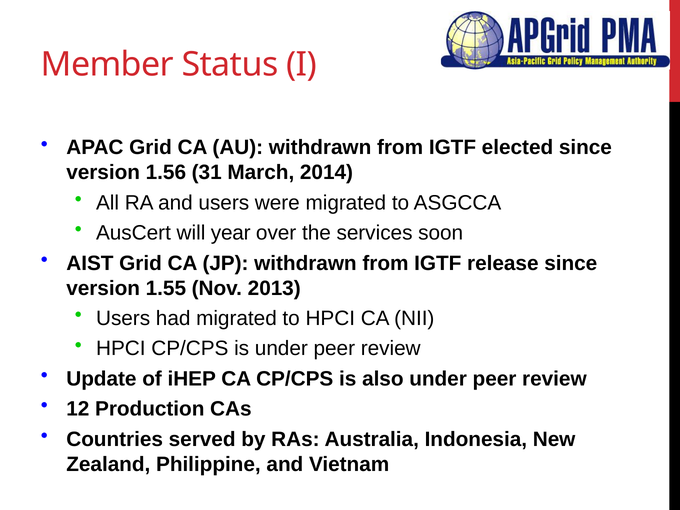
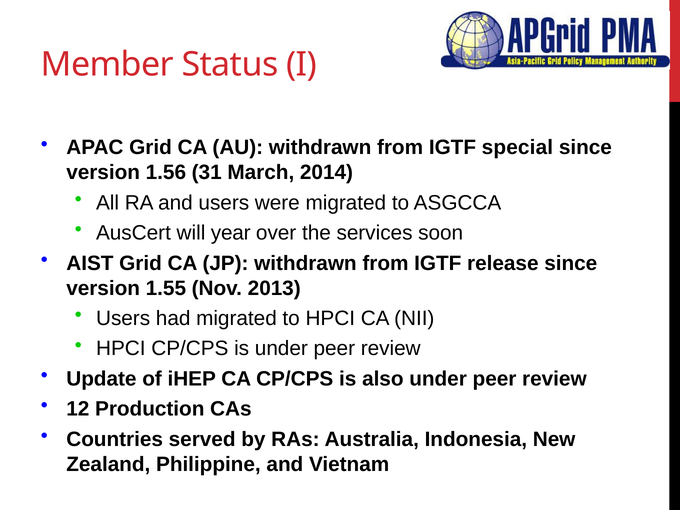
elected: elected -> special
